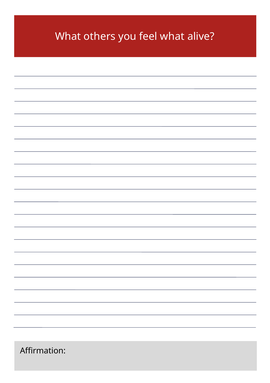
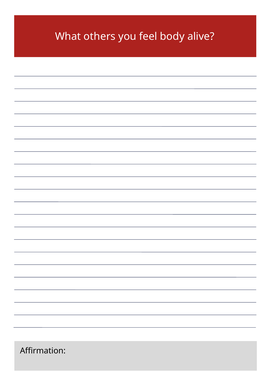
feel what: what -> body
